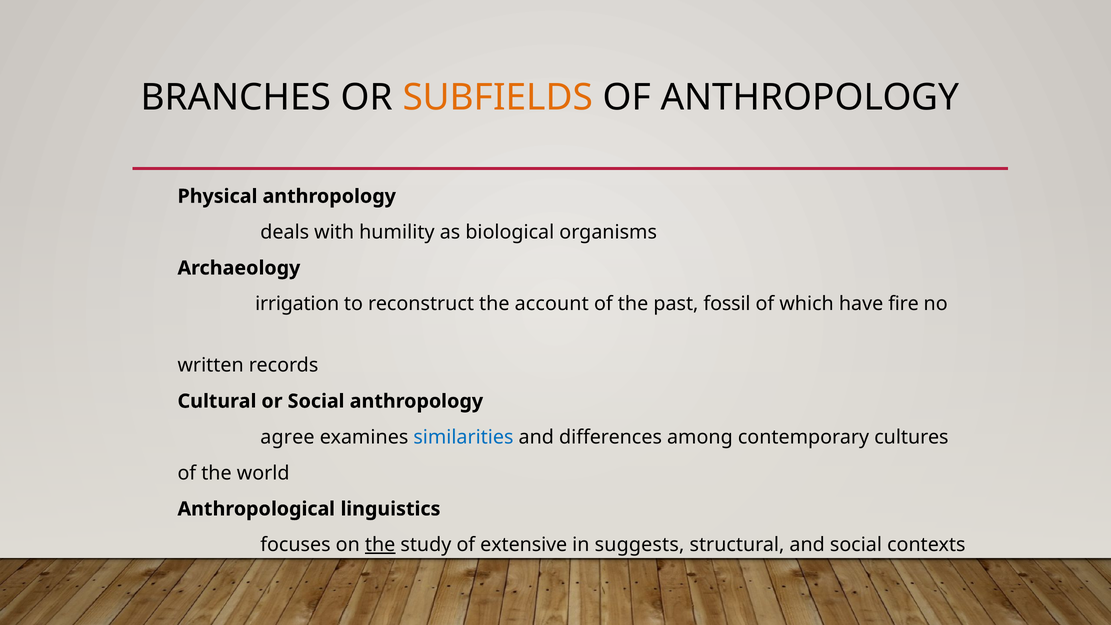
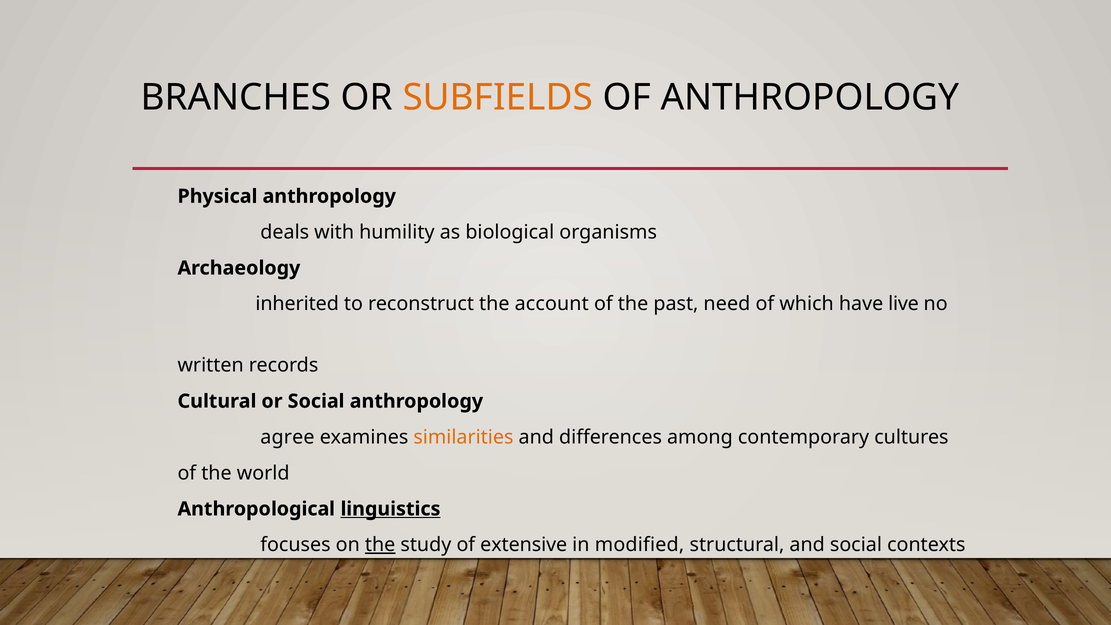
irrigation: irrigation -> inherited
fossil: fossil -> need
fire: fire -> live
similarities colour: blue -> orange
linguistics underline: none -> present
suggests: suggests -> modified
